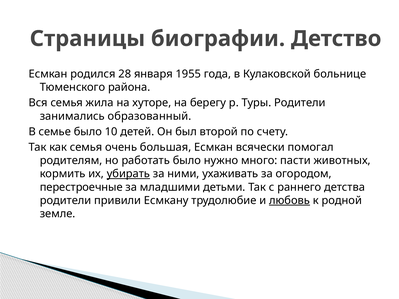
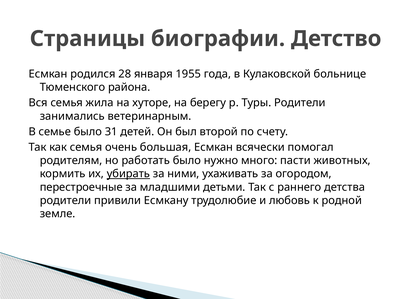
образованный: образованный -> ветеринарным
10: 10 -> 31
любовь underline: present -> none
